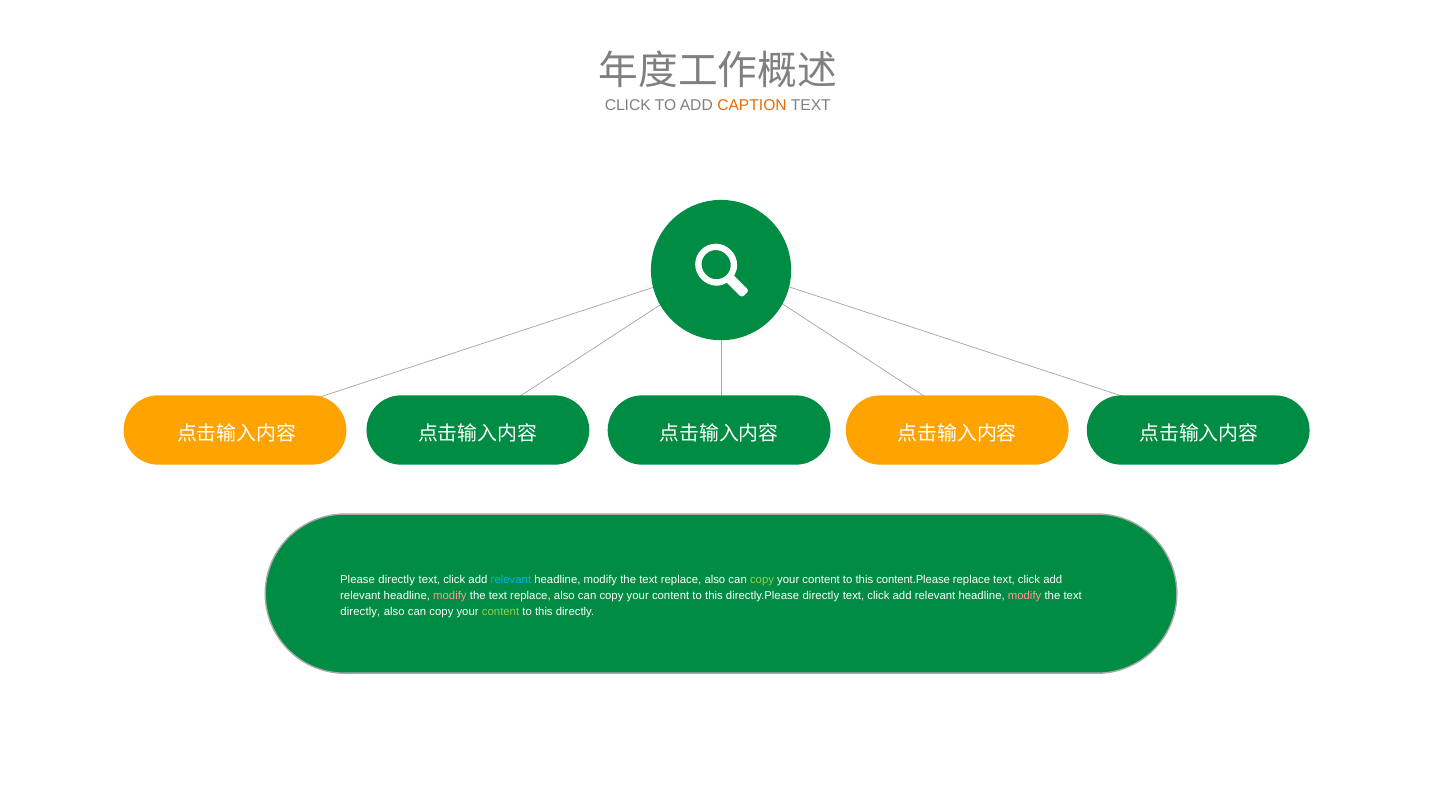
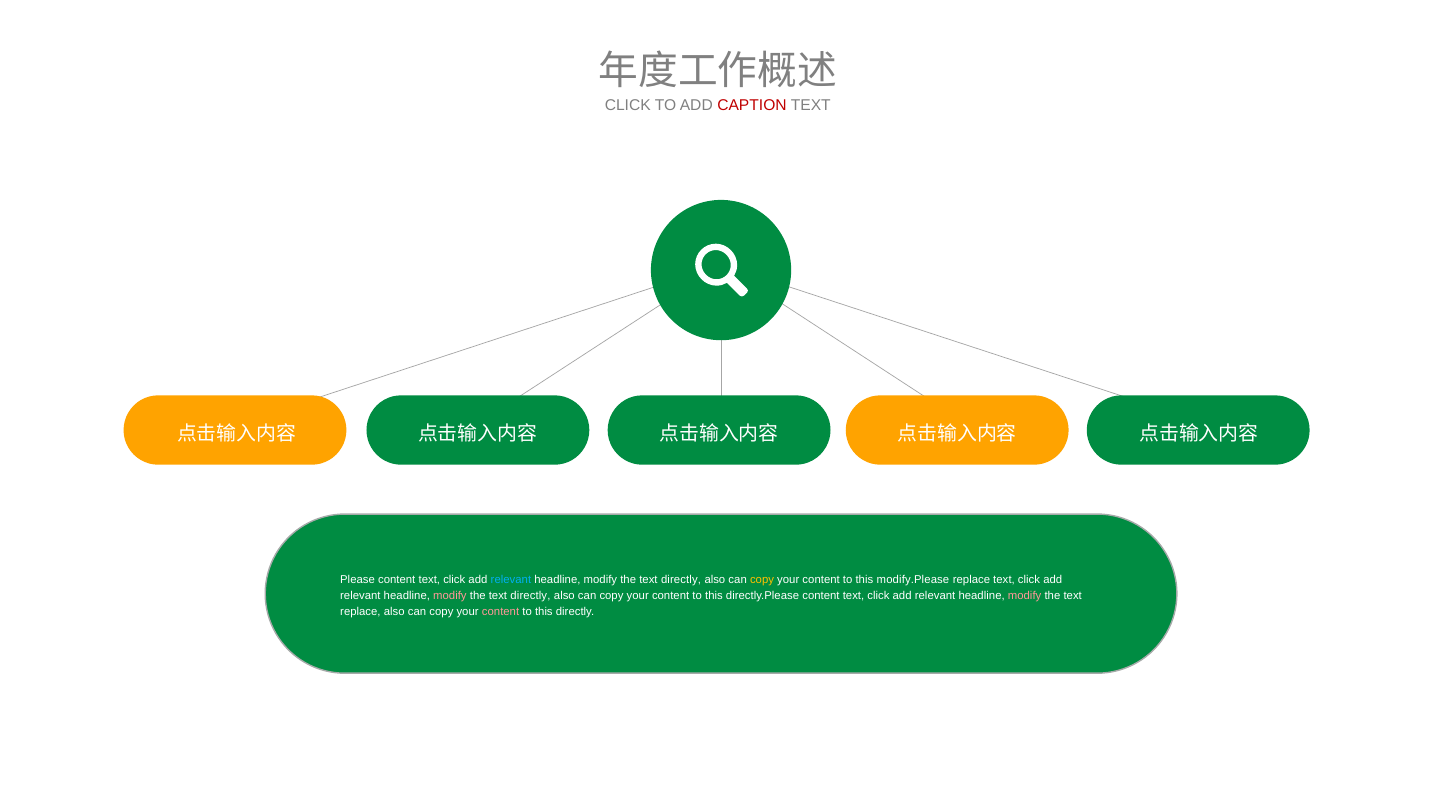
CAPTION colour: orange -> red
Please directly: directly -> content
replace at (681, 579): replace -> directly
copy at (762, 579) colour: light green -> yellow
content.Please: content.Please -> modify.Please
replace at (530, 596): replace -> directly
directly.Please directly: directly -> content
directly at (360, 612): directly -> replace
content at (501, 612) colour: light green -> pink
